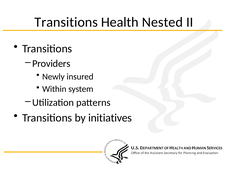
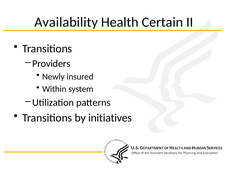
Transitions at (66, 22): Transitions -> Availability
Nested: Nested -> Certain
